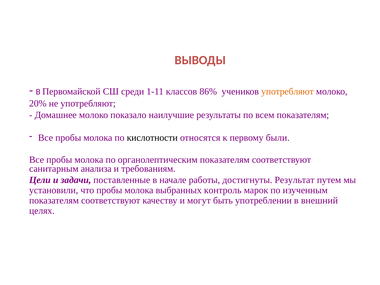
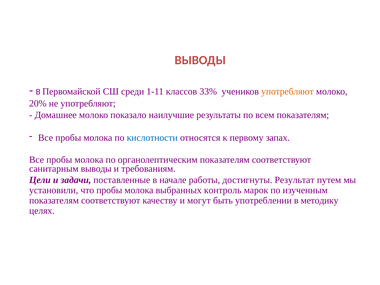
86%: 86% -> 33%
кислотности colour: black -> blue
были: были -> запах
санитарным анализа: анализа -> выводы
внешний: внешний -> методику
